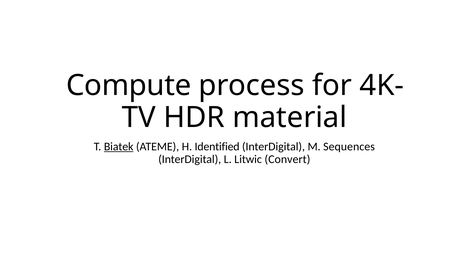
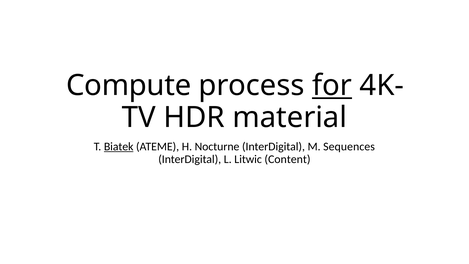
for underline: none -> present
Identified: Identified -> Nocturne
Convert: Convert -> Content
